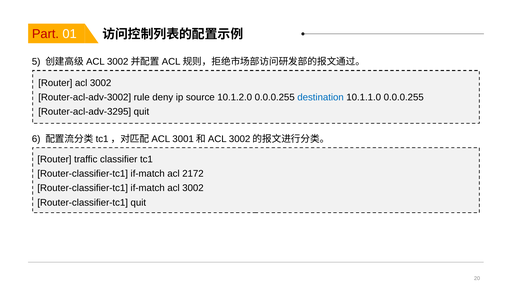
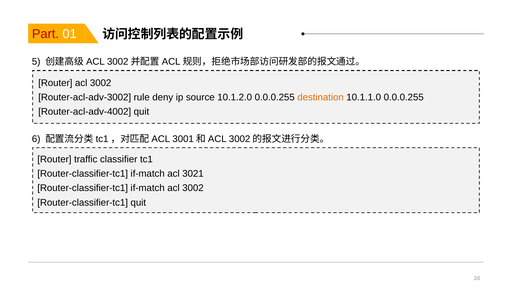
destination colour: blue -> orange
Router-acl-adv-3295: Router-acl-adv-3295 -> Router-acl-adv-4002
2172: 2172 -> 3021
